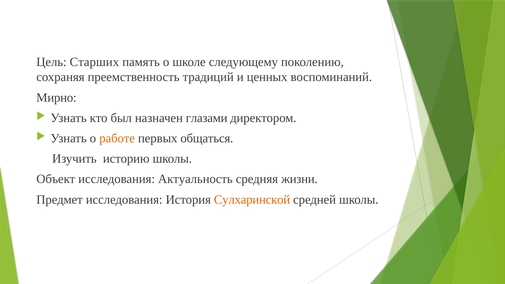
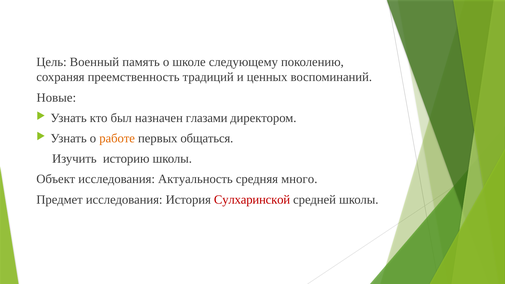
Старших: Старших -> Военный
Мирно: Мирно -> Новые
жизни: жизни -> много
Сулхаринской colour: orange -> red
